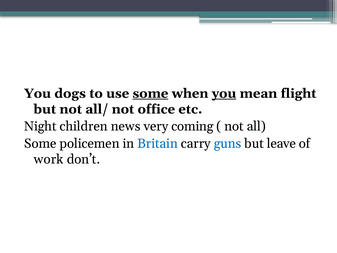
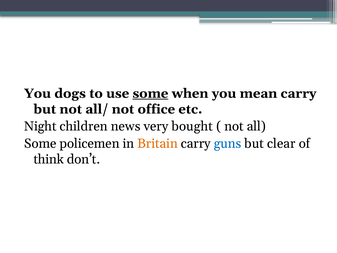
you at (224, 93) underline: present -> none
mean flight: flight -> carry
coming: coming -> bought
Britain colour: blue -> orange
leave: leave -> clear
work: work -> think
